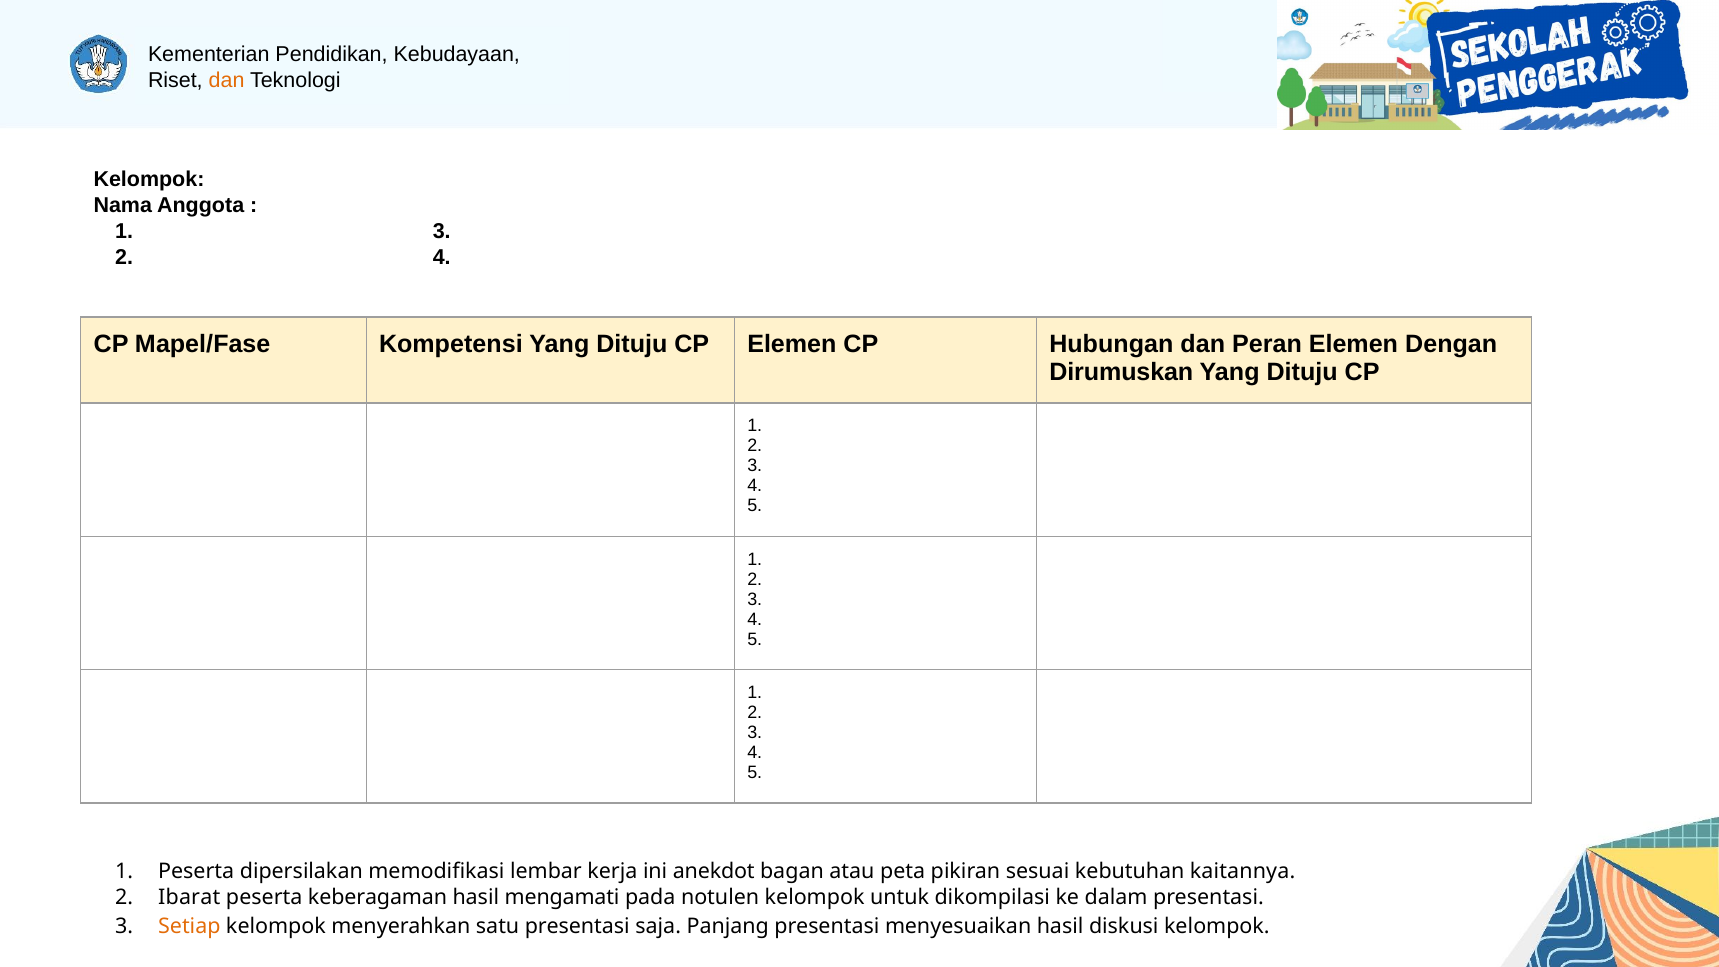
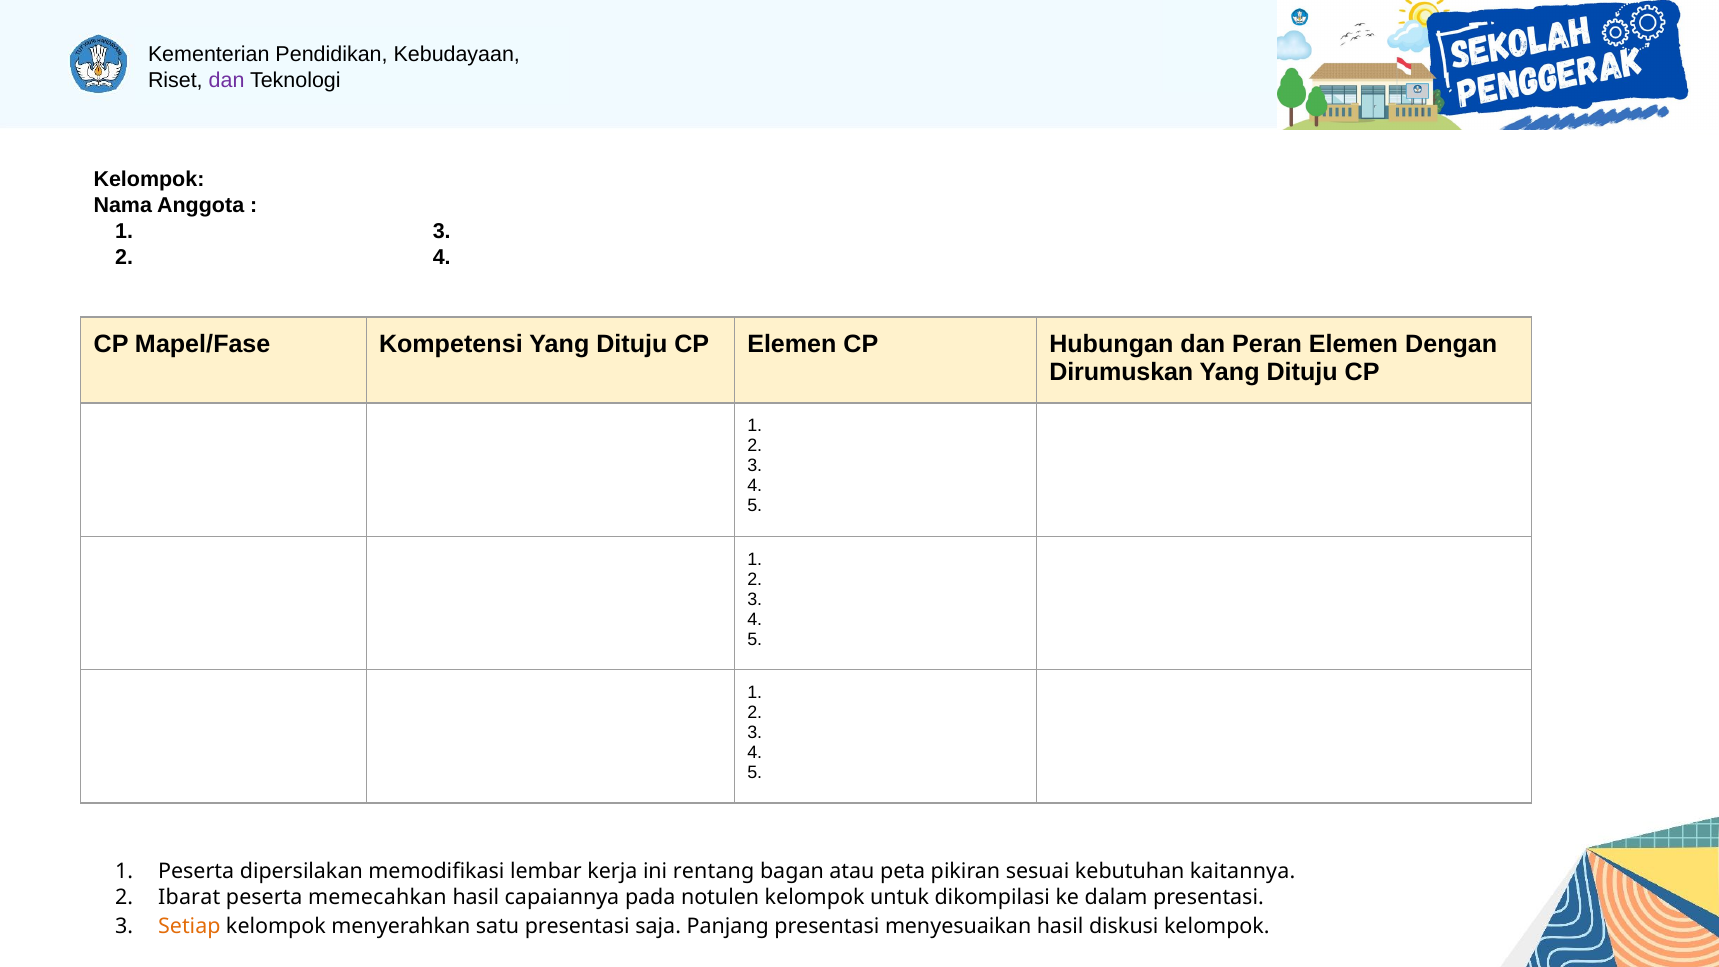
dan at (227, 80) colour: orange -> purple
anekdot: anekdot -> rentang
keberagaman: keberagaman -> memecahkan
mengamati: mengamati -> capaiannya
